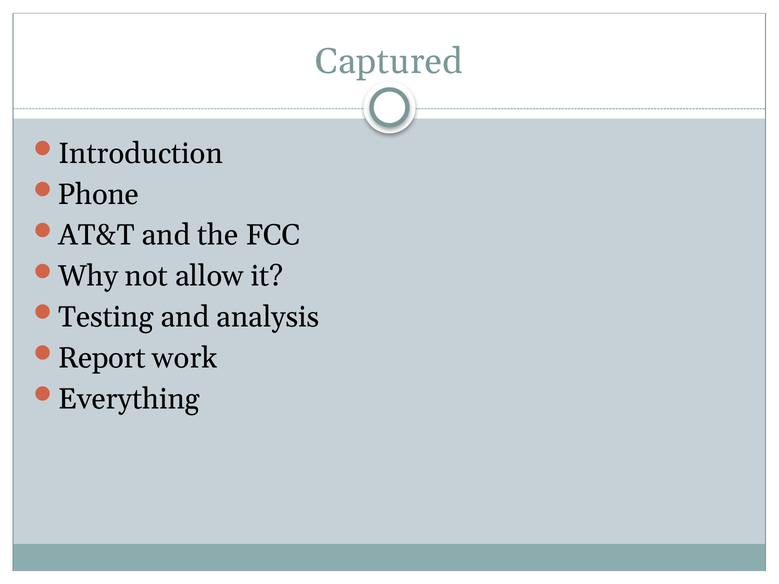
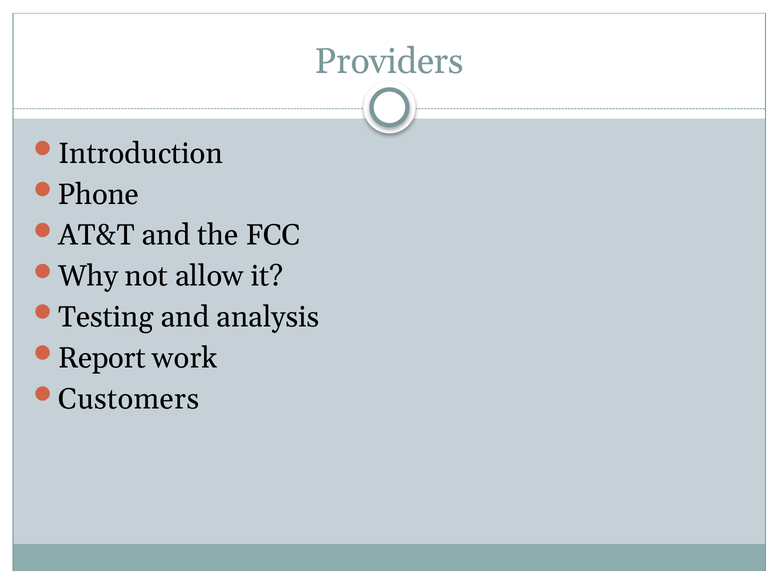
Captured: Captured -> Providers
Everything: Everything -> Customers
